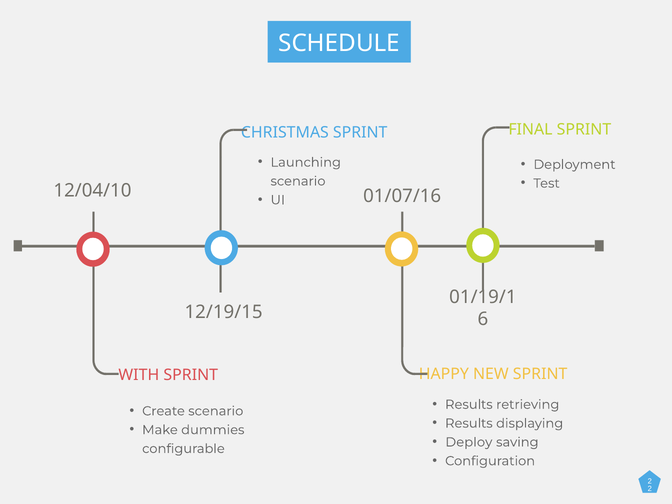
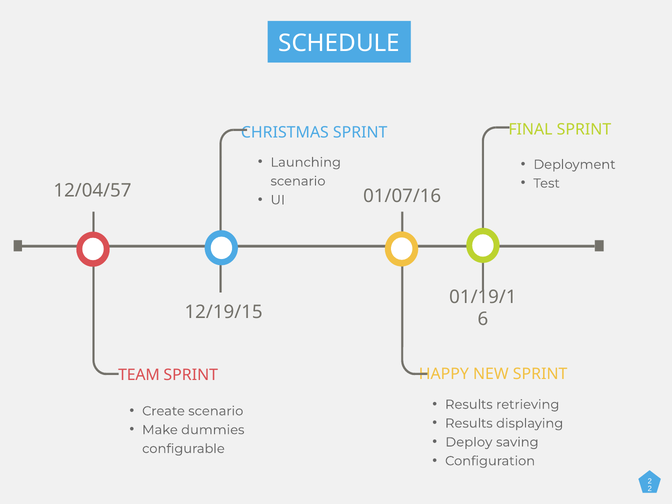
12/04/10: 12/04/10 -> 12/04/57
WITH: WITH -> TEAM
